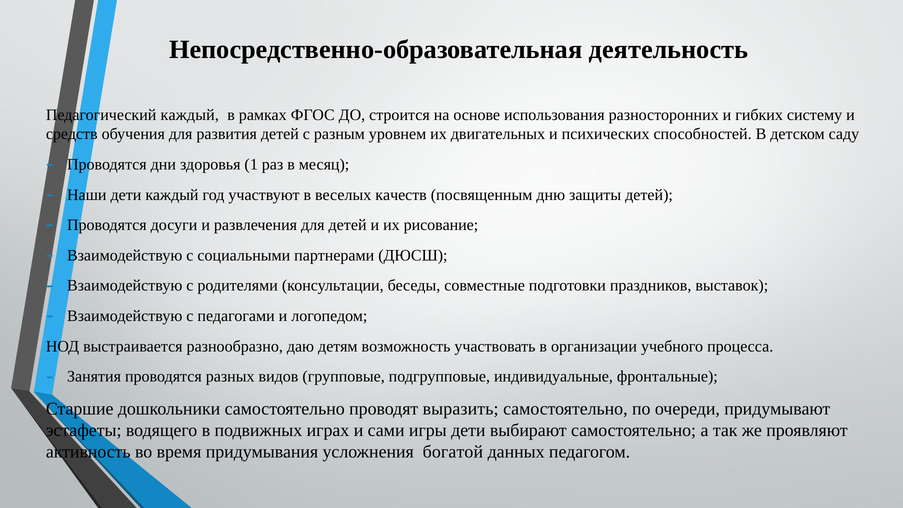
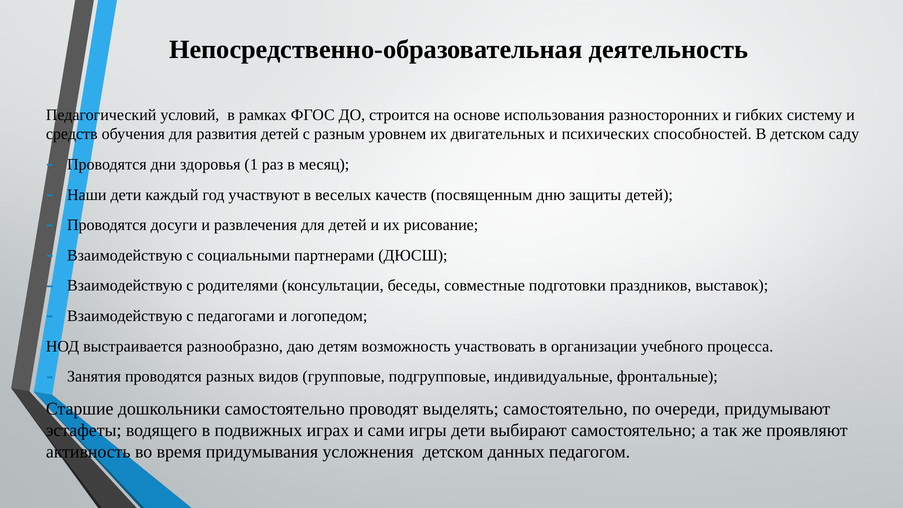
Педагогический каждый: каждый -> условий
выразить: выразить -> выделять
усложнения богатой: богатой -> детском
